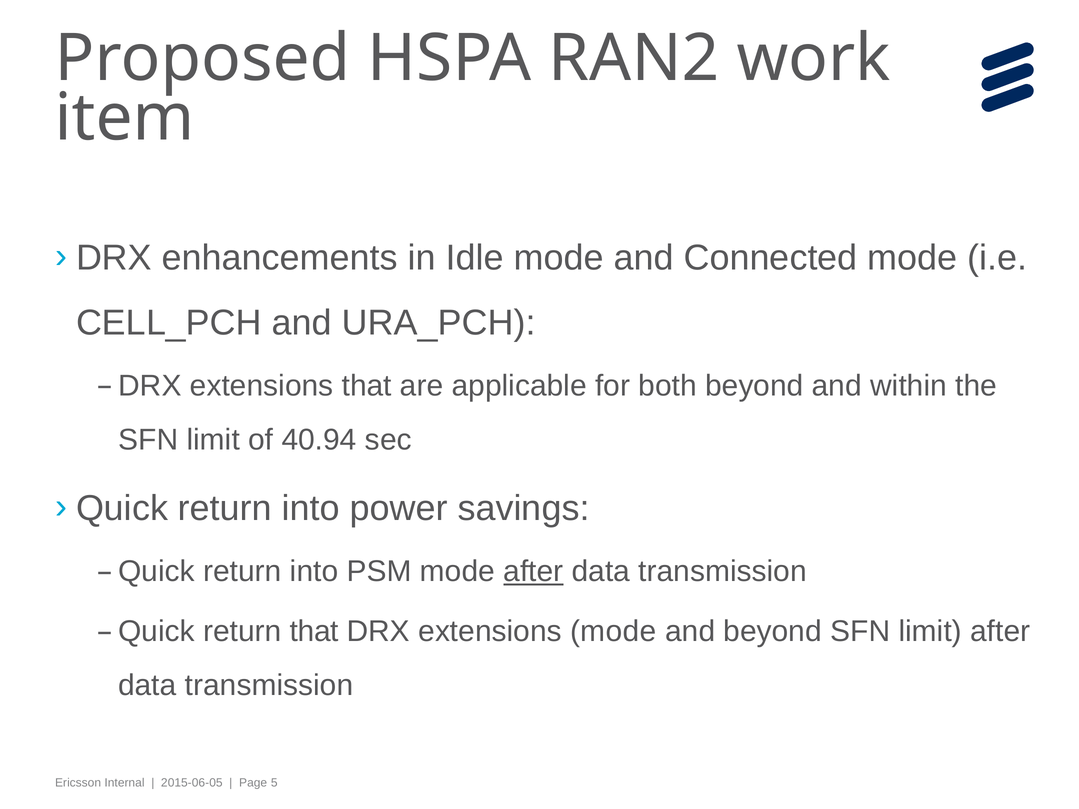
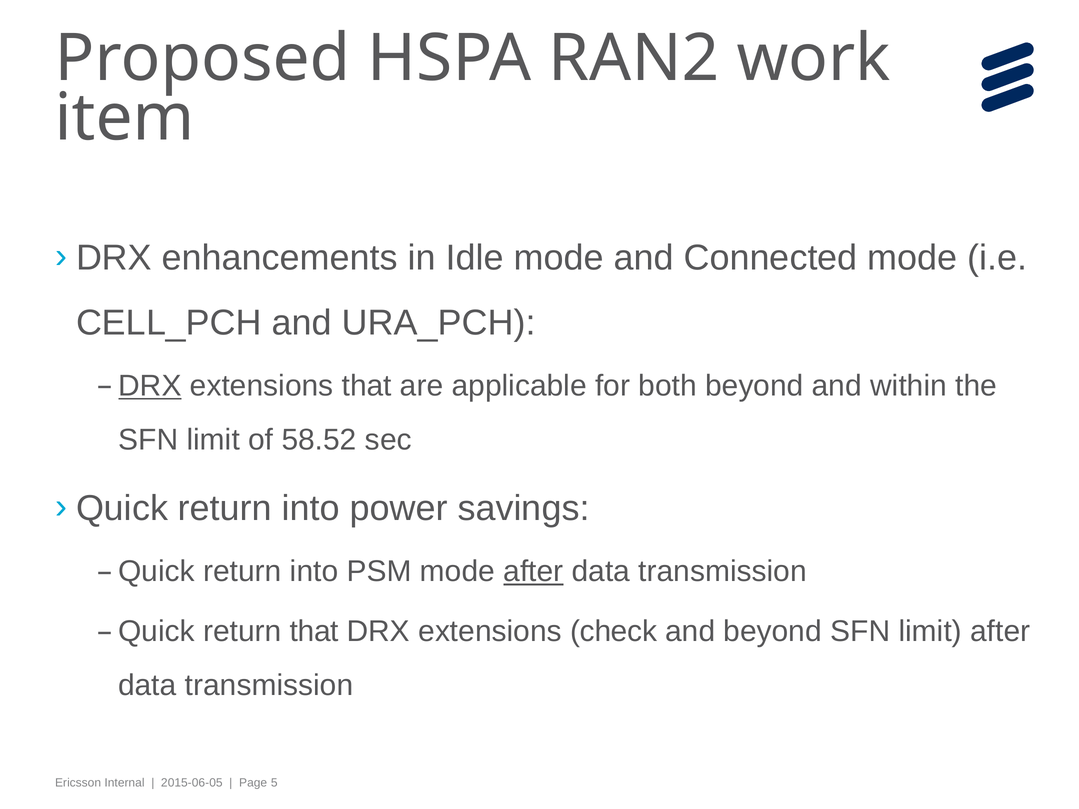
DRX at (150, 386) underline: none -> present
40.94: 40.94 -> 58.52
extensions mode: mode -> check
